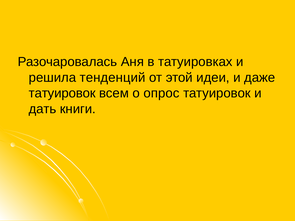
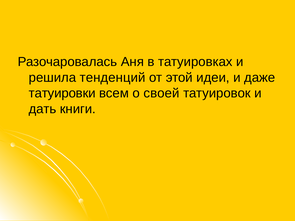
татуировок at (62, 93): татуировок -> татуировки
опрос: опрос -> своей
